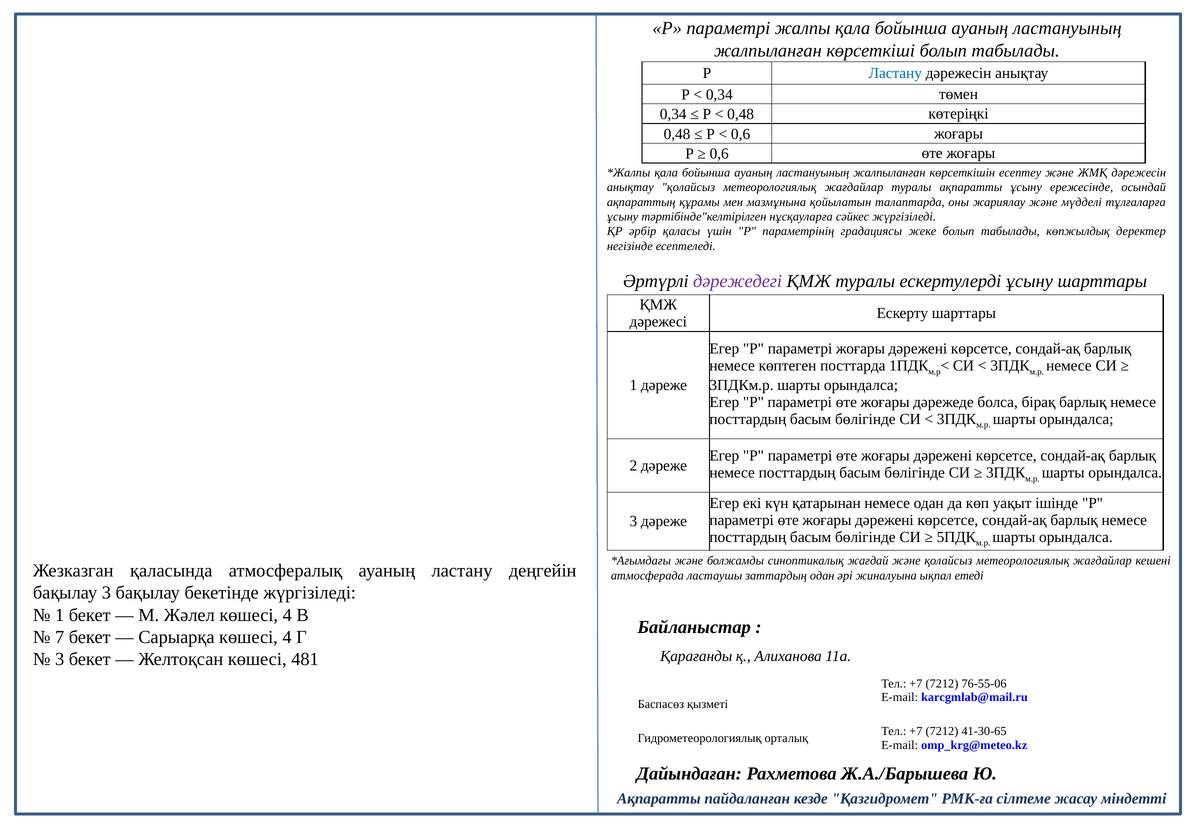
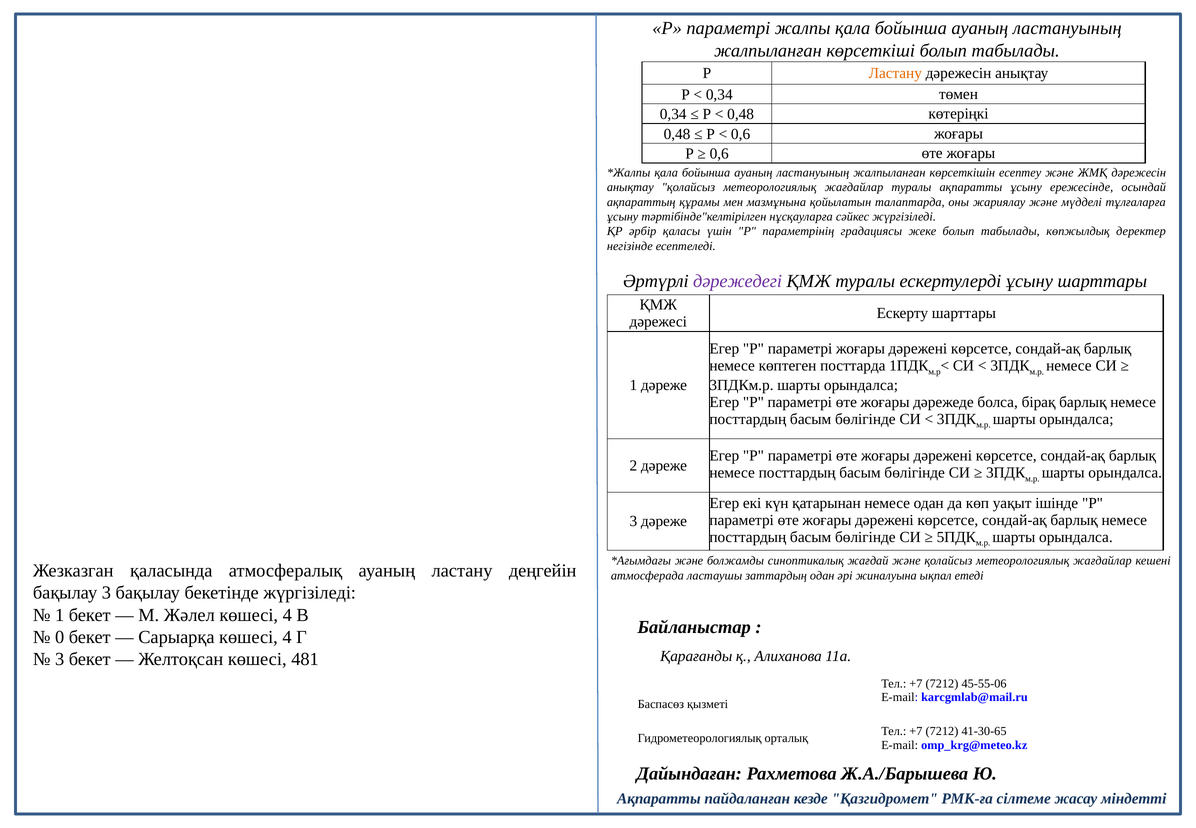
Ластану at (895, 73) colour: blue -> orange
7: 7 -> 0
76-55-06: 76-55-06 -> 45-55-06
